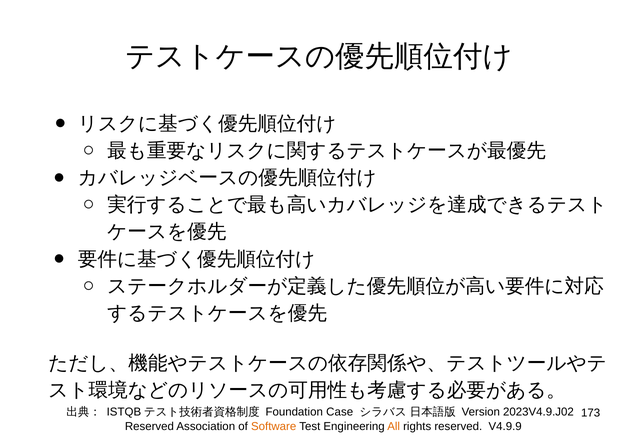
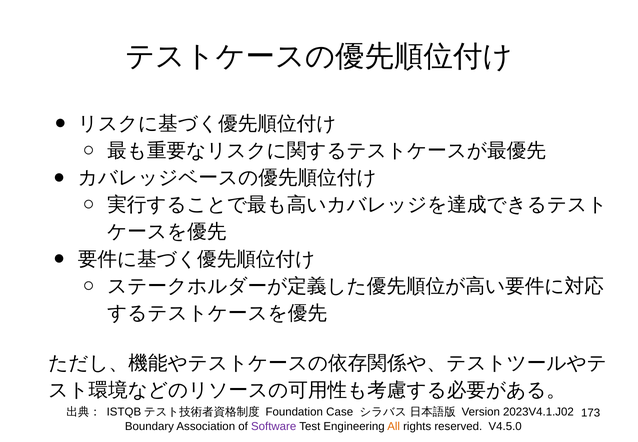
2023V4.9.J02: 2023V4.9.J02 -> 2023V4.1.J02
Reserved at (149, 426): Reserved -> Boundary
Software colour: orange -> purple
V4.9.9: V4.9.9 -> V4.5.0
